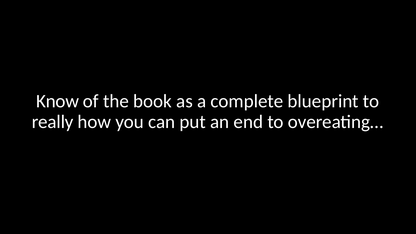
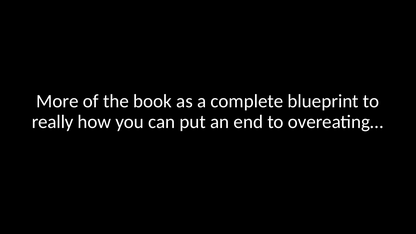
Know: Know -> More
